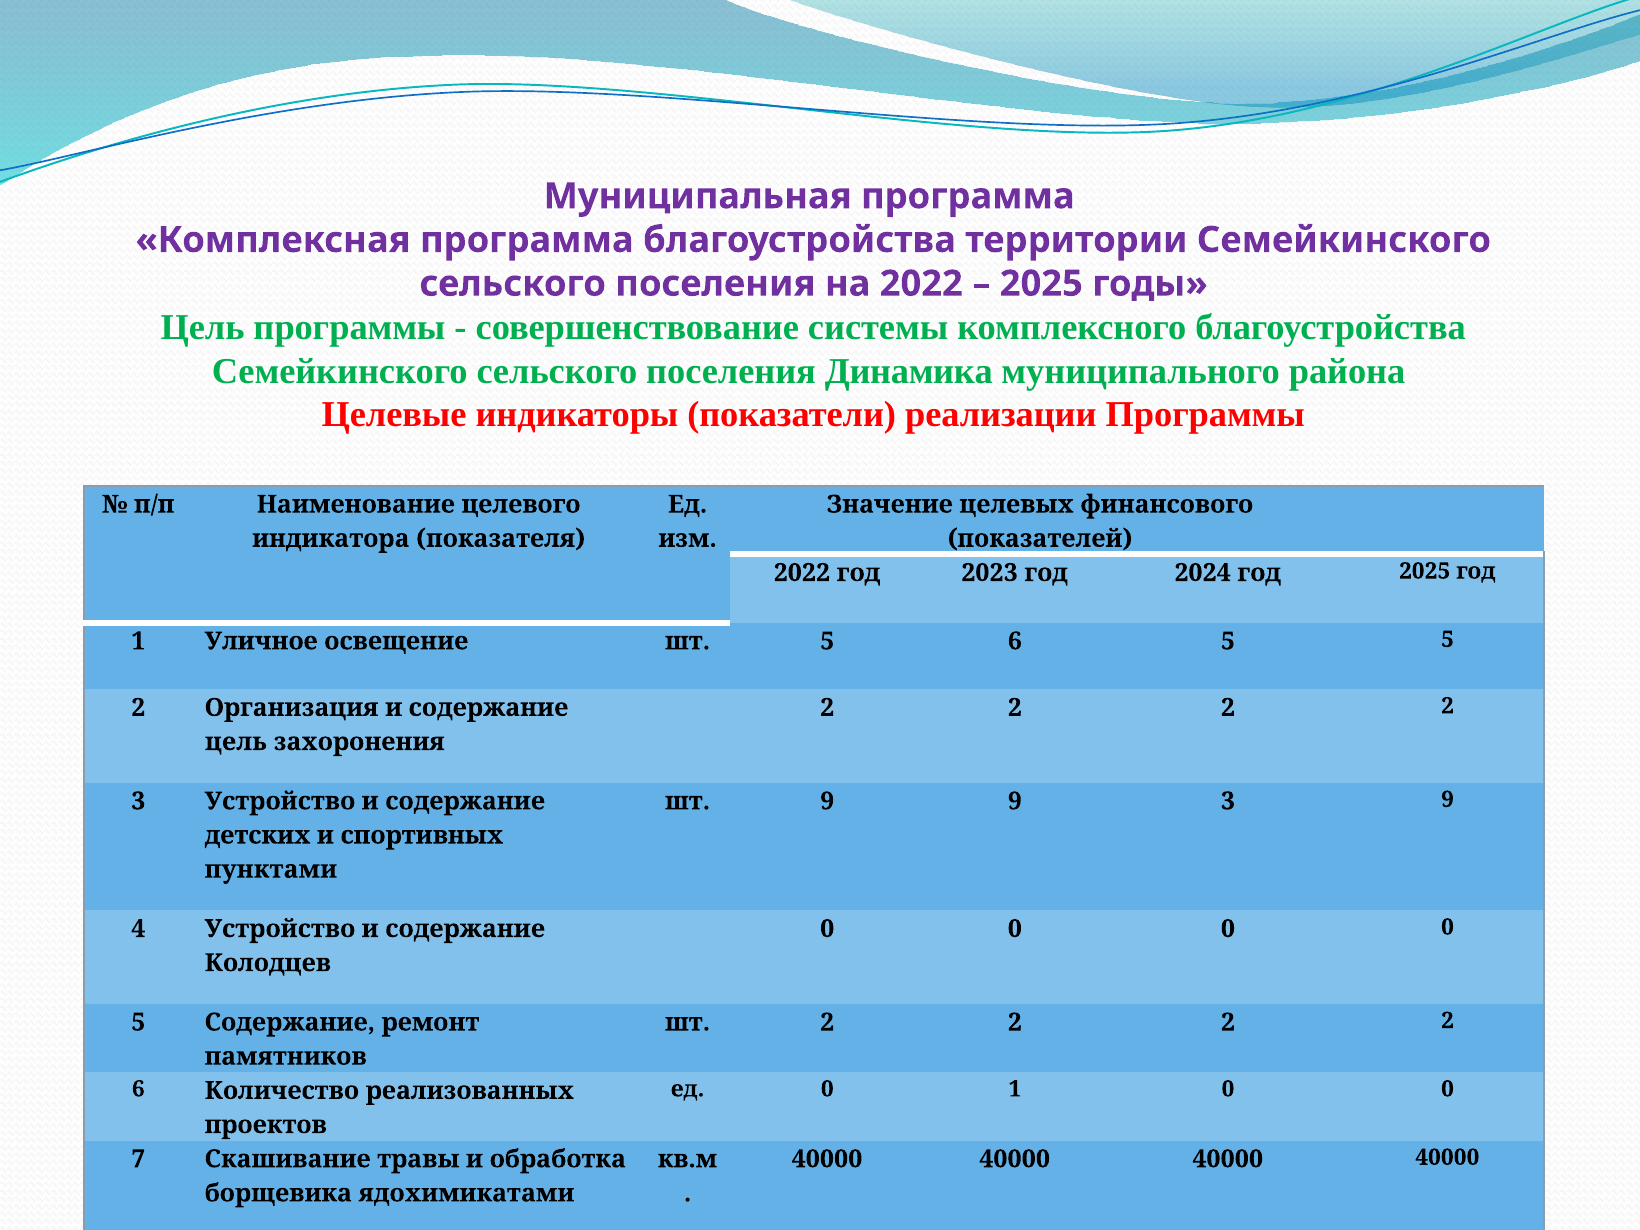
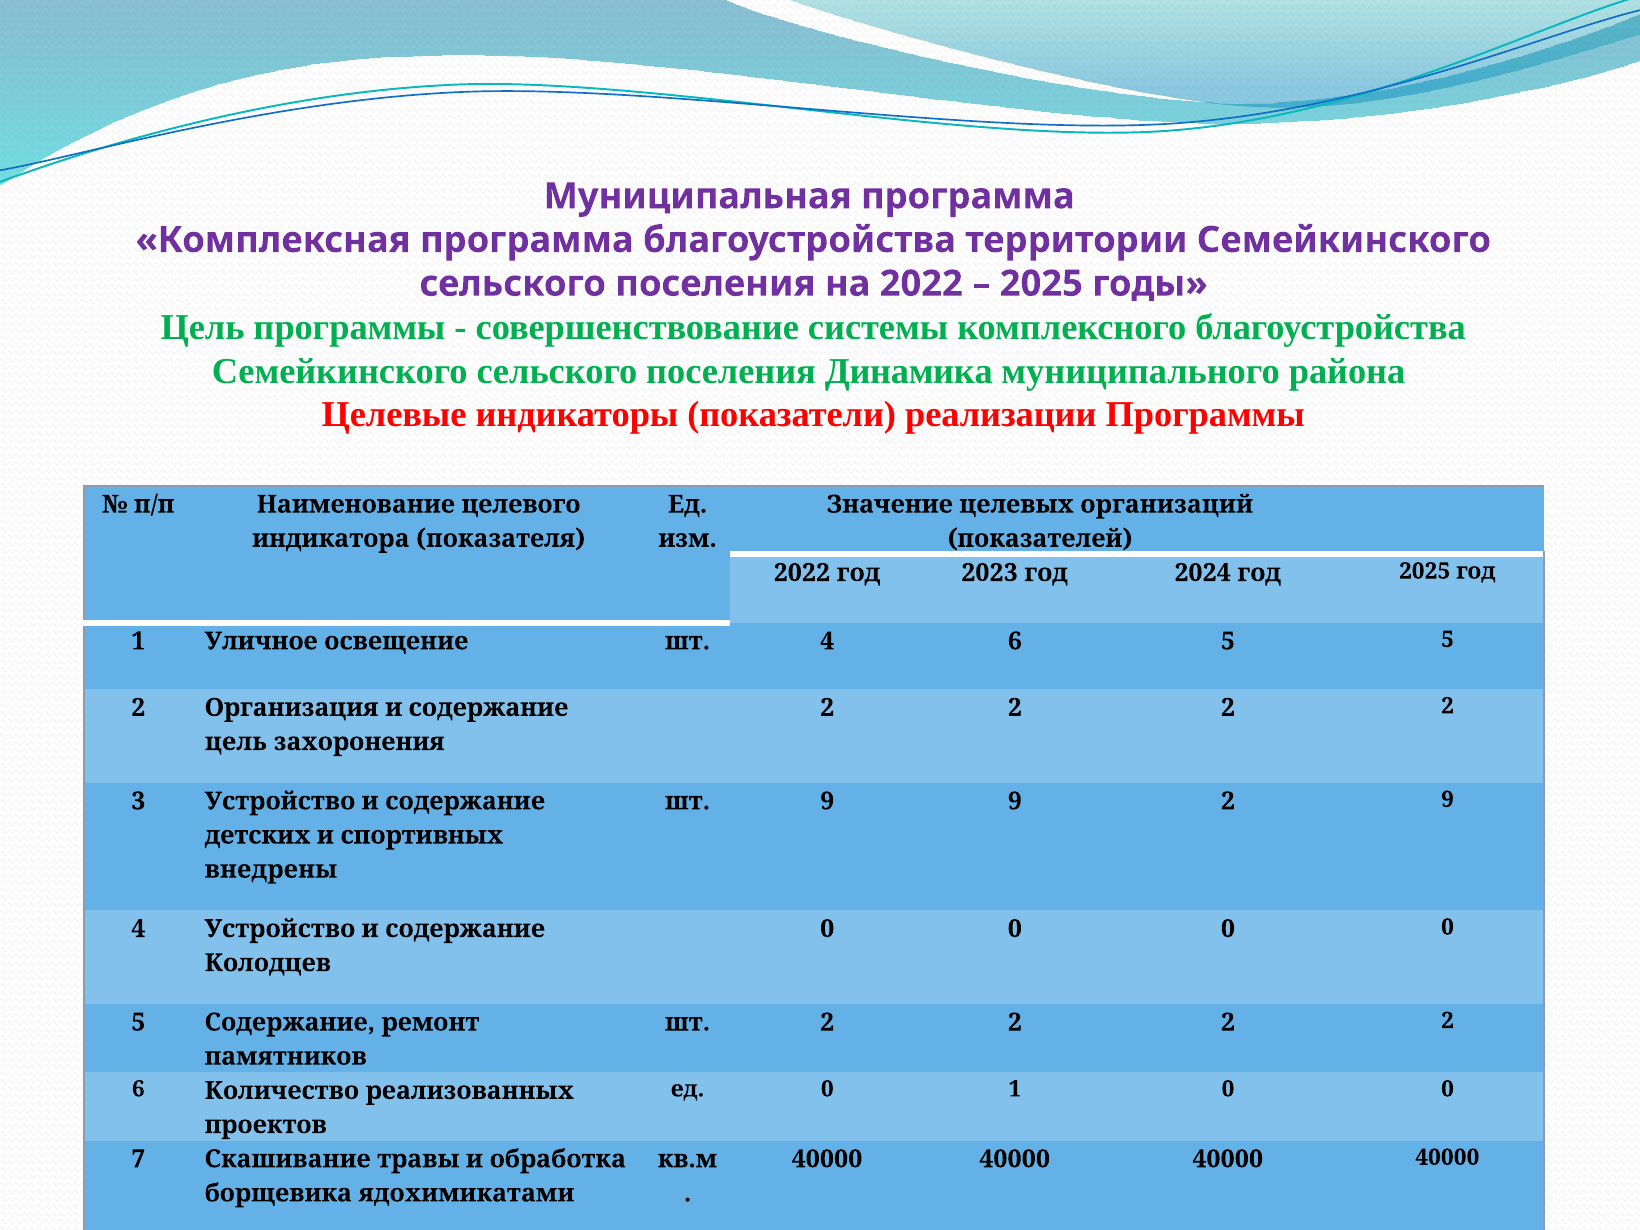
финансового: финансового -> организаций
шт 5: 5 -> 4
9 3: 3 -> 2
пунктами: пунктами -> внедрены
